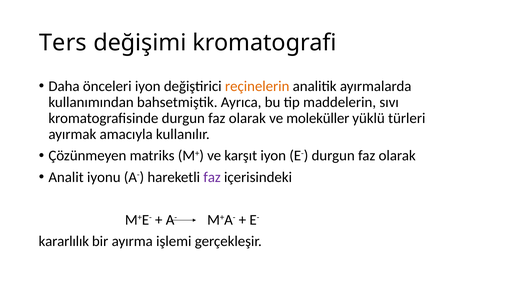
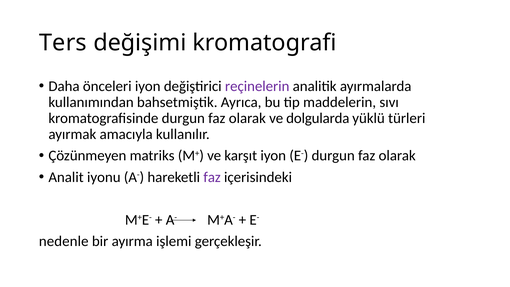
reçinelerin colour: orange -> purple
moleküller: moleküller -> dolgularda
kararlılık: kararlılık -> nedenle
